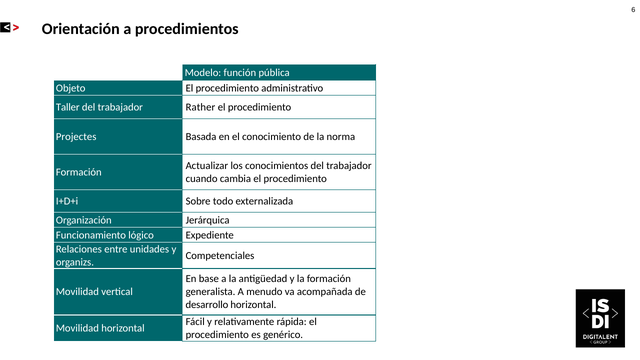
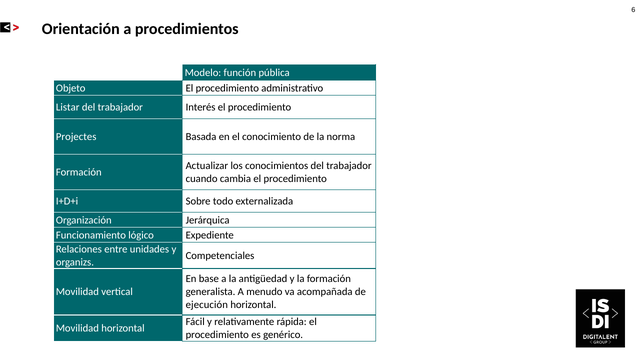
Taller: Taller -> Listar
Rather: Rather -> Interés
desarrollo at (207, 305): desarrollo -> ejecución
